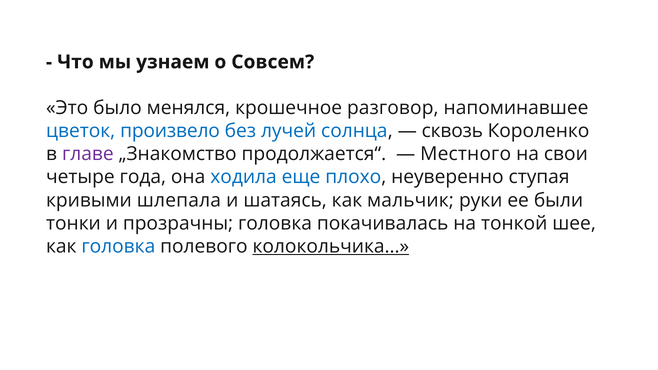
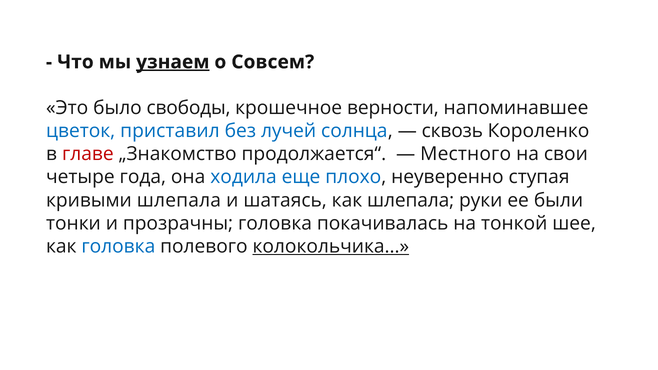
узнаем underline: none -> present
менялся: менялся -> свободы
разговор: разговор -> верности
произвело: произвело -> приставил
главе colour: purple -> red
как мальчик: мальчик -> шлепала
